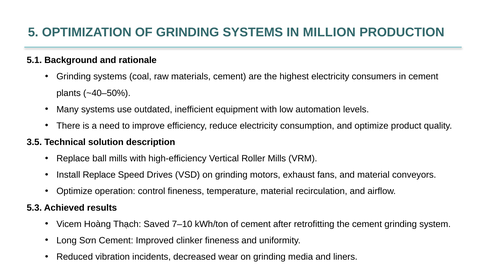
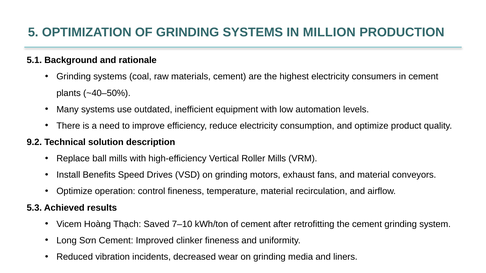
3.5: 3.5 -> 9.2
Install Replace: Replace -> Benefits
